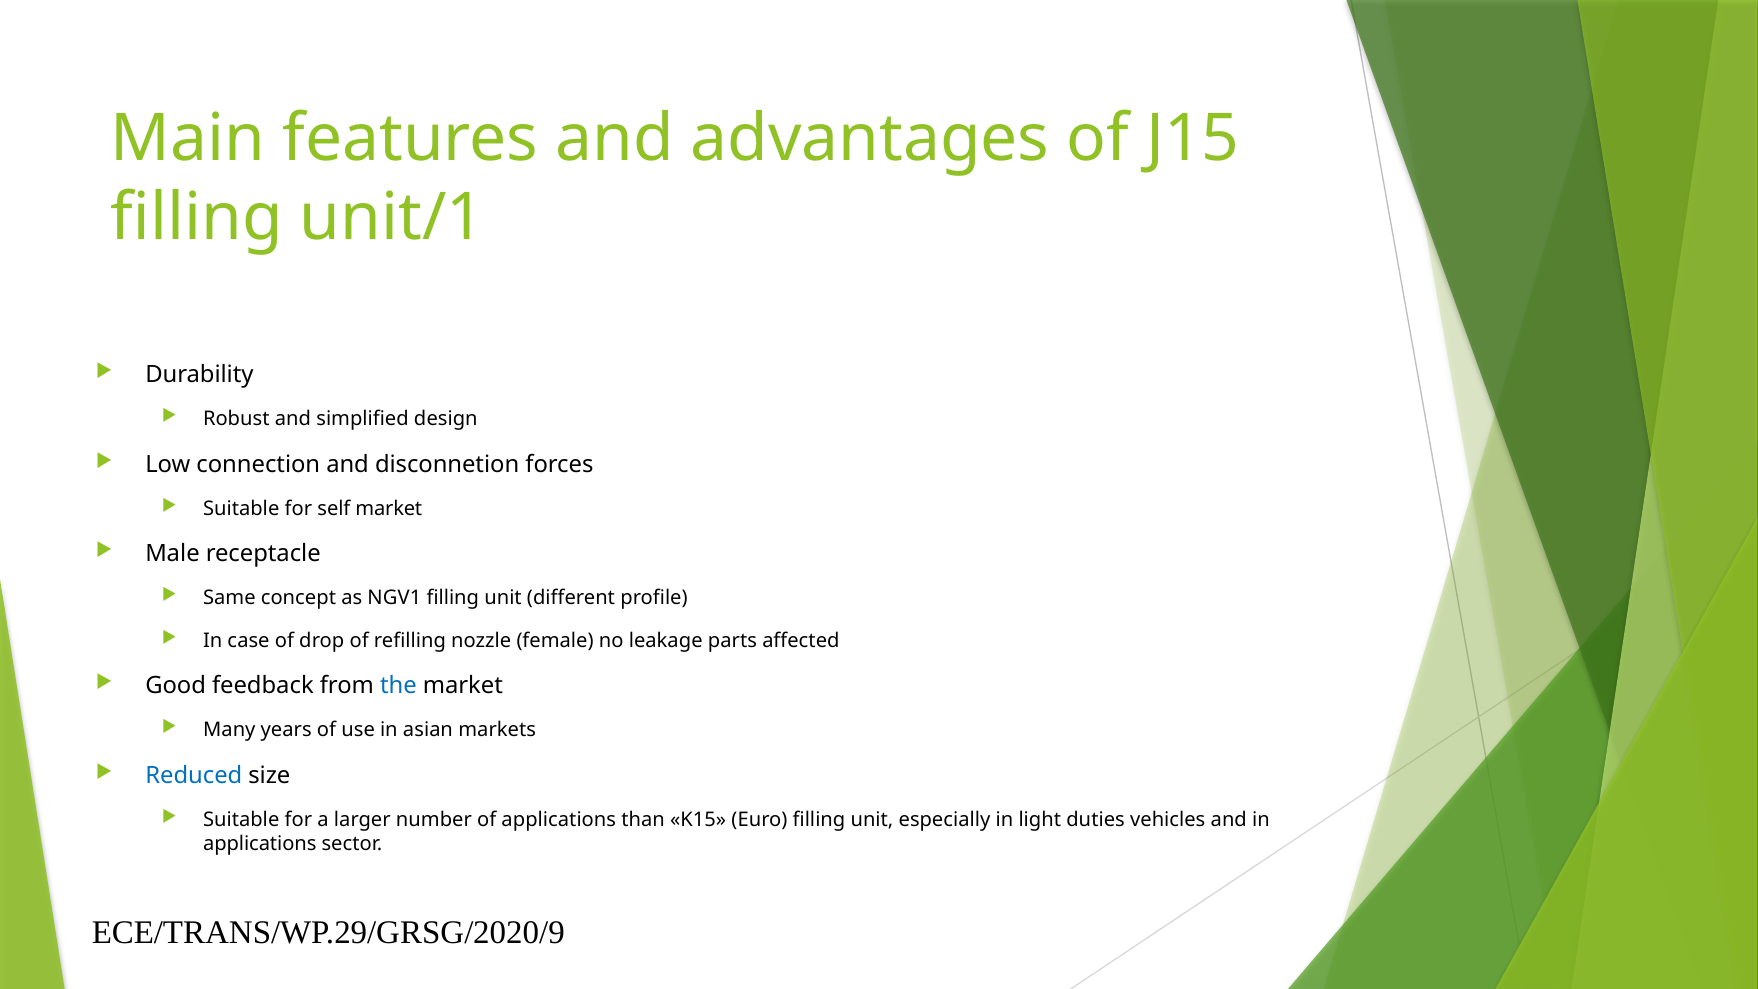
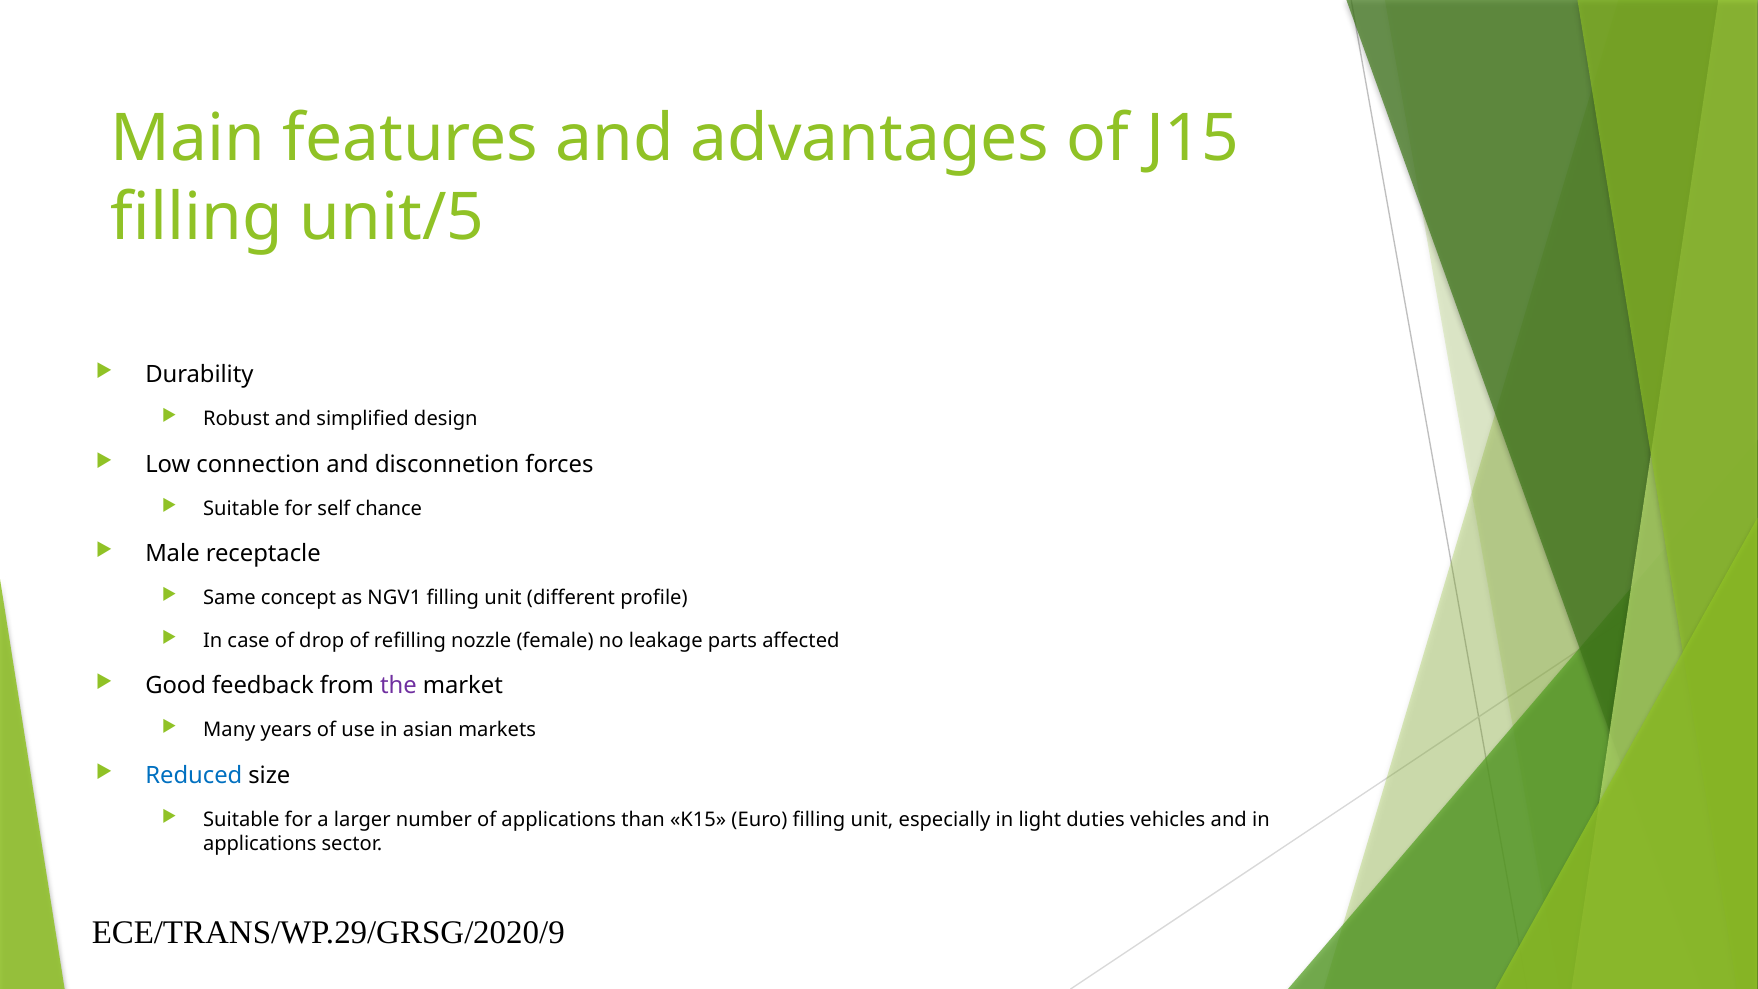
unit/1: unit/1 -> unit/5
self market: market -> chance
the colour: blue -> purple
